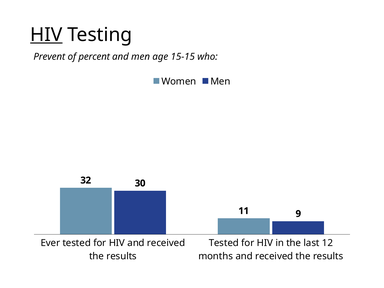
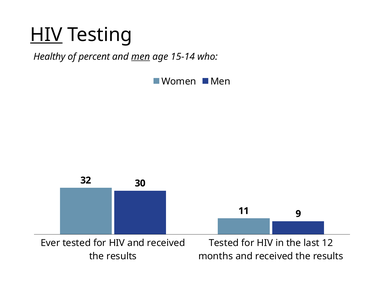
Prevent: Prevent -> Healthy
men at (141, 57) underline: none -> present
15-15: 15-15 -> 15-14
